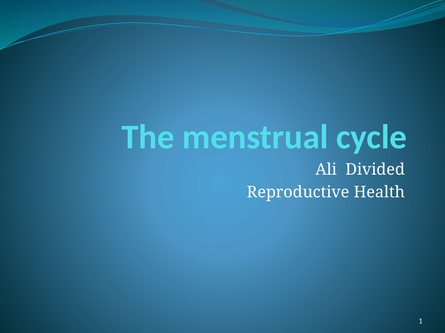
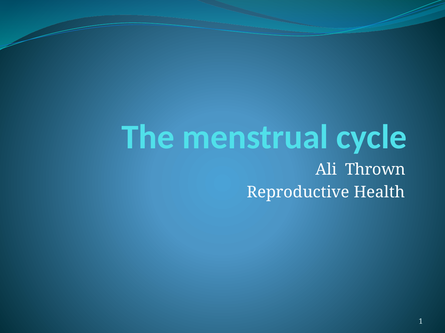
Divided: Divided -> Thrown
